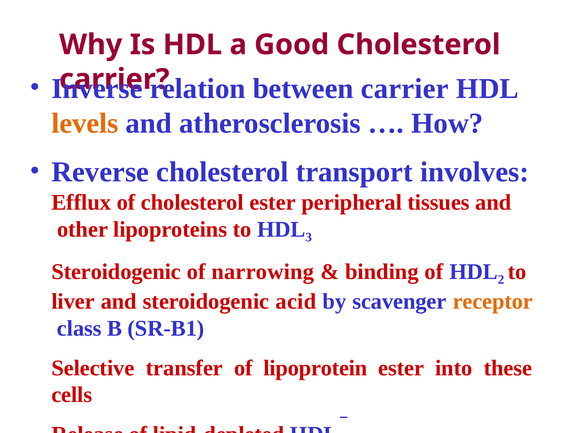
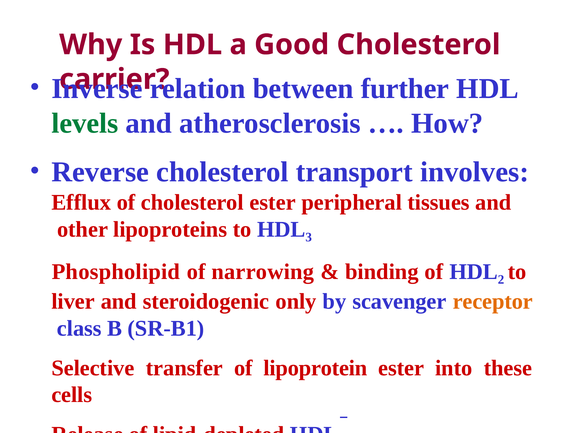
between carrier: carrier -> further
levels colour: orange -> green
Steroidogenic at (116, 272): Steroidogenic -> Phospholipid
acid: acid -> only
